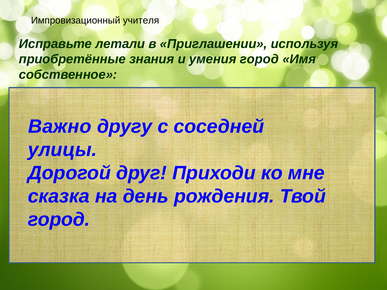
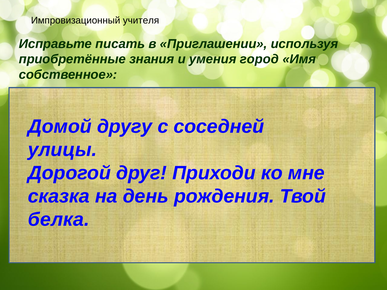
летали: летали -> писать
Важно: Важно -> Домой
город at (59, 220): город -> белка
